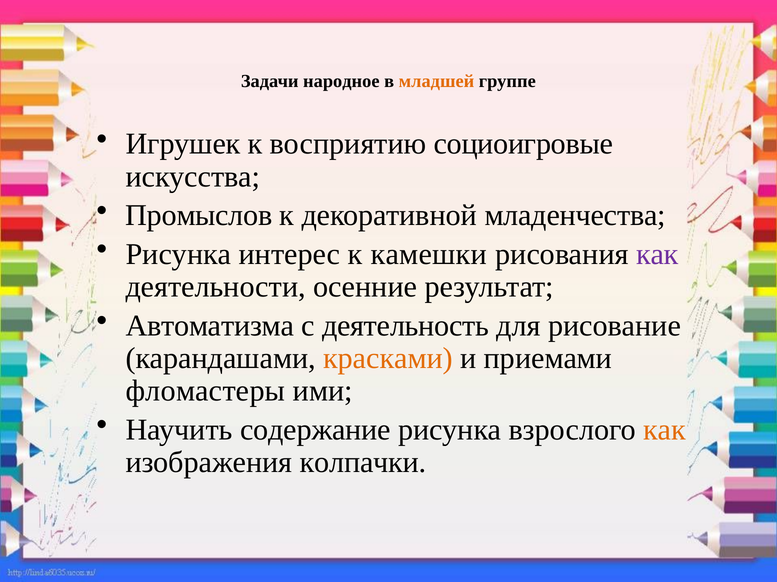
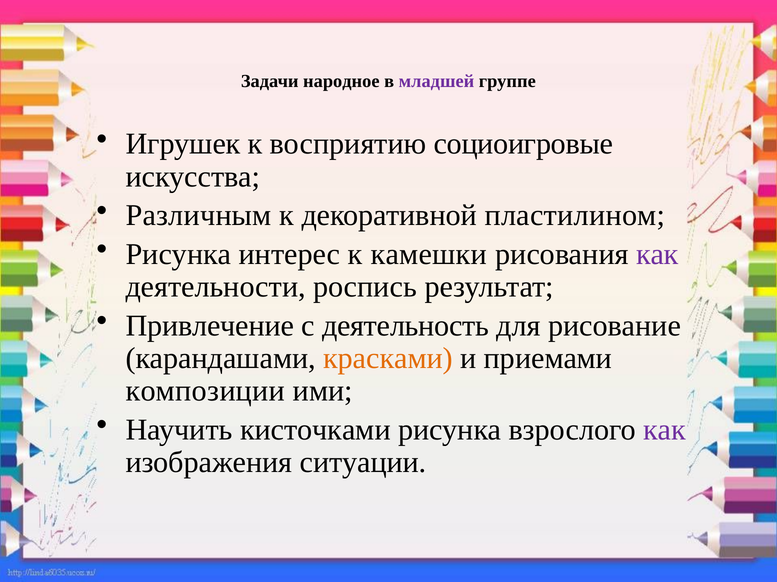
младшей colour: orange -> purple
Промыслов: Промыслов -> Различным
младенчества: младенчества -> пластилином
осенние: осенние -> роспись
Автоматизма: Автоматизма -> Привлечение
фломастеры: фломастеры -> композиции
содержание: содержание -> кисточками
как at (665, 430) colour: orange -> purple
колпачки: колпачки -> ситуации
